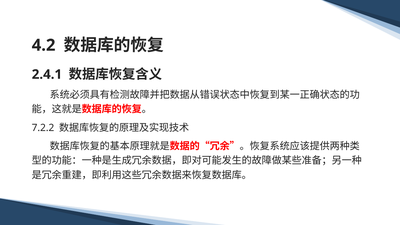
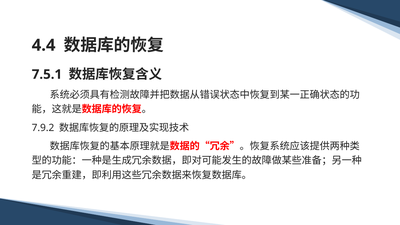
4.2: 4.2 -> 4.4
2.4.1: 2.4.1 -> 7.5.1
7.2.2: 7.2.2 -> 7.9.2
